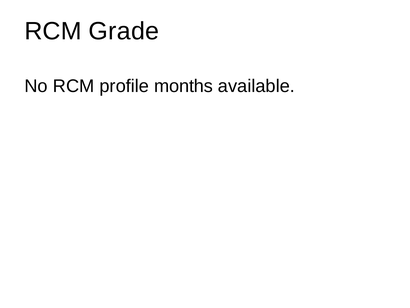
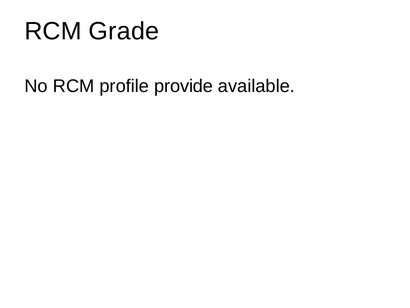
months: months -> provide
